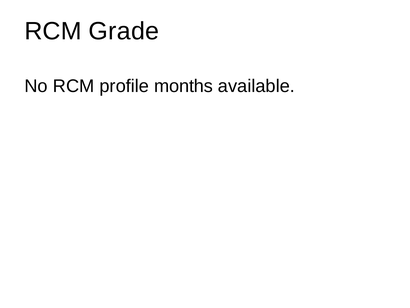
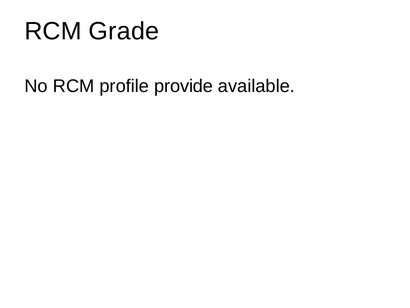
months: months -> provide
